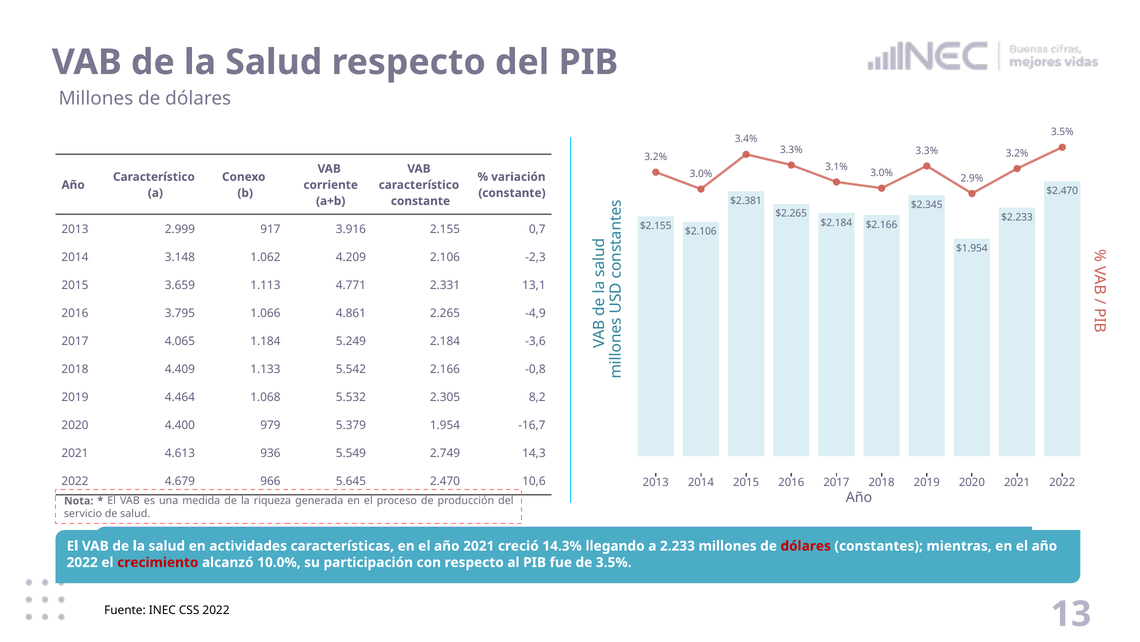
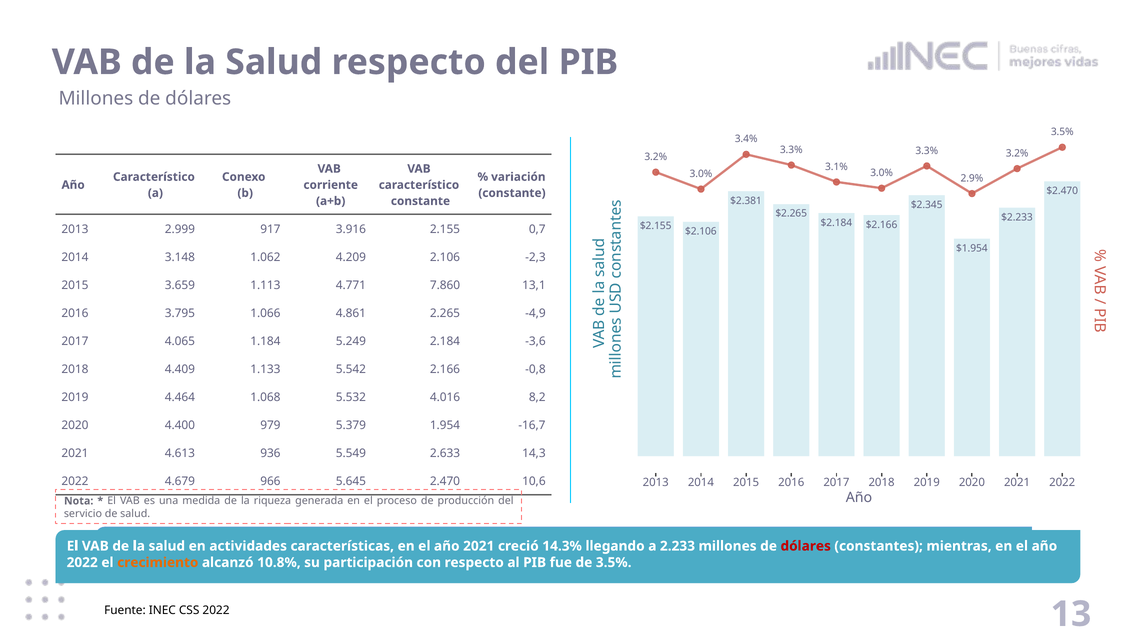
2.331: 2.331 -> 7.860
2.305: 2.305 -> 4.016
2.749: 2.749 -> 2.633
crecimiento colour: red -> orange
10.0%: 10.0% -> 10.8%
